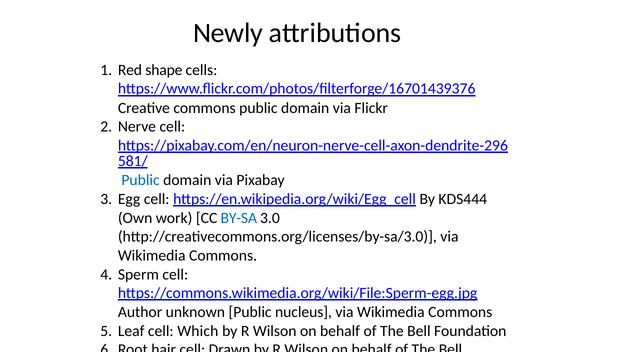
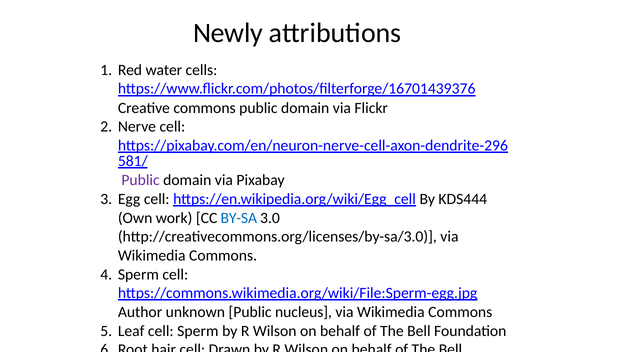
shape: shape -> water
Public at (141, 180) colour: blue -> purple
cell Which: Which -> Sperm
